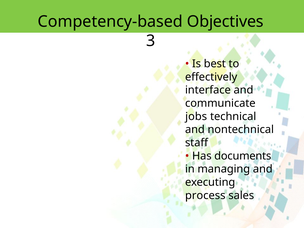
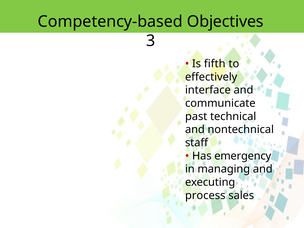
best: best -> fifth
jobs: jobs -> past
documents: documents -> emergency
